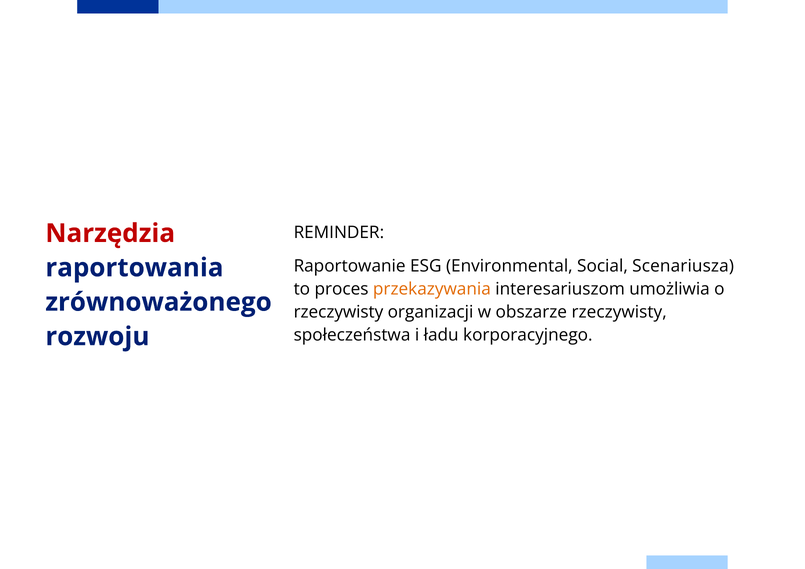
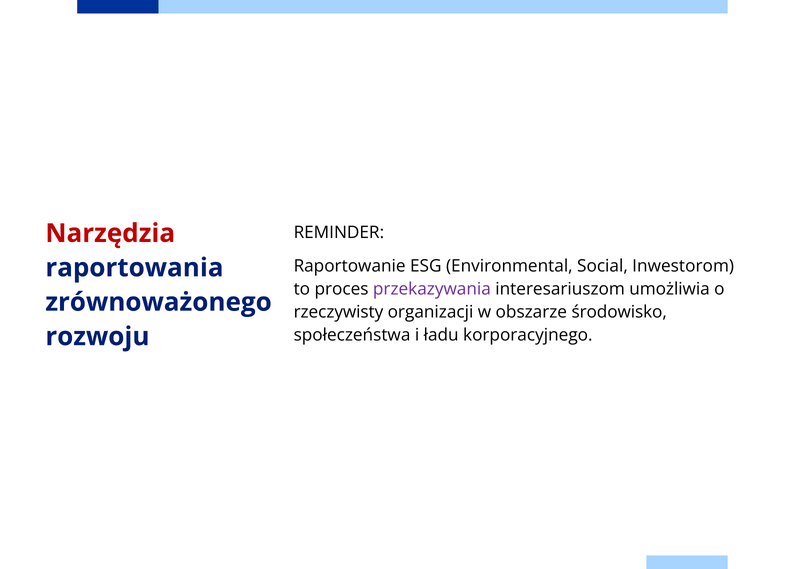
Scenariusza: Scenariusza -> Inwestorom
przekazywania colour: orange -> purple
obszarze rzeczywisty: rzeczywisty -> środowisko
